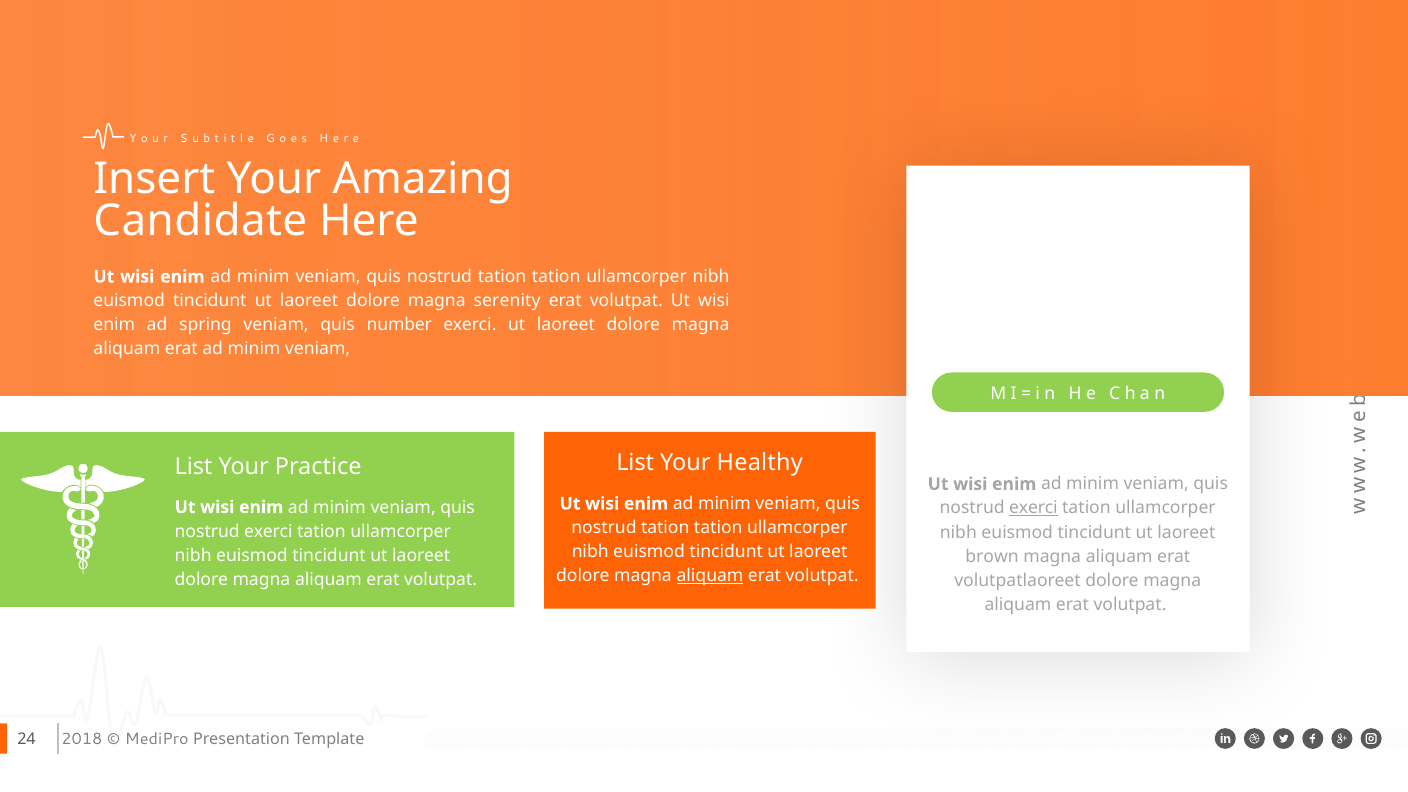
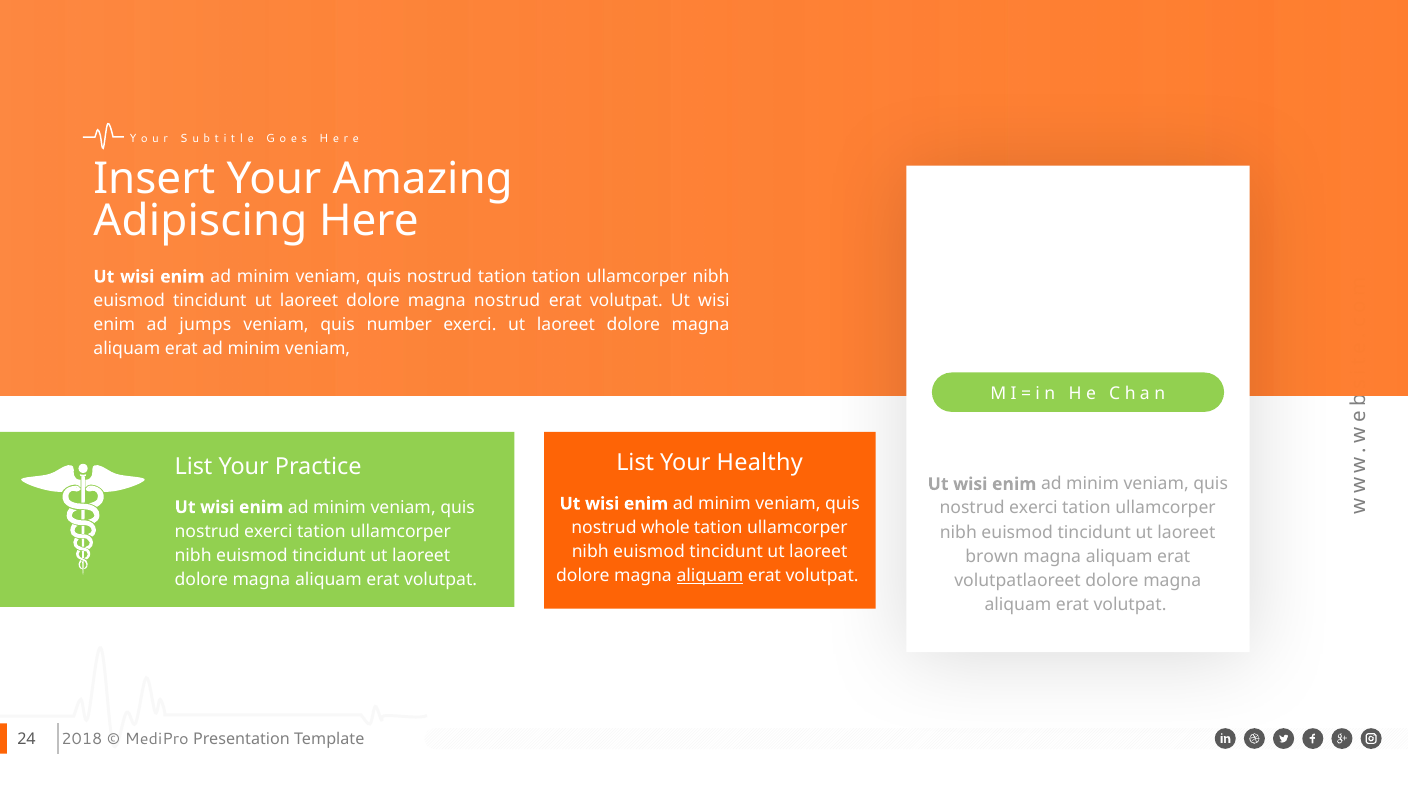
Candidate: Candidate -> Adipiscing
magna serenity: serenity -> nostrud
spring: spring -> jumps
exerci at (1033, 508) underline: present -> none
tation at (665, 528): tation -> whole
